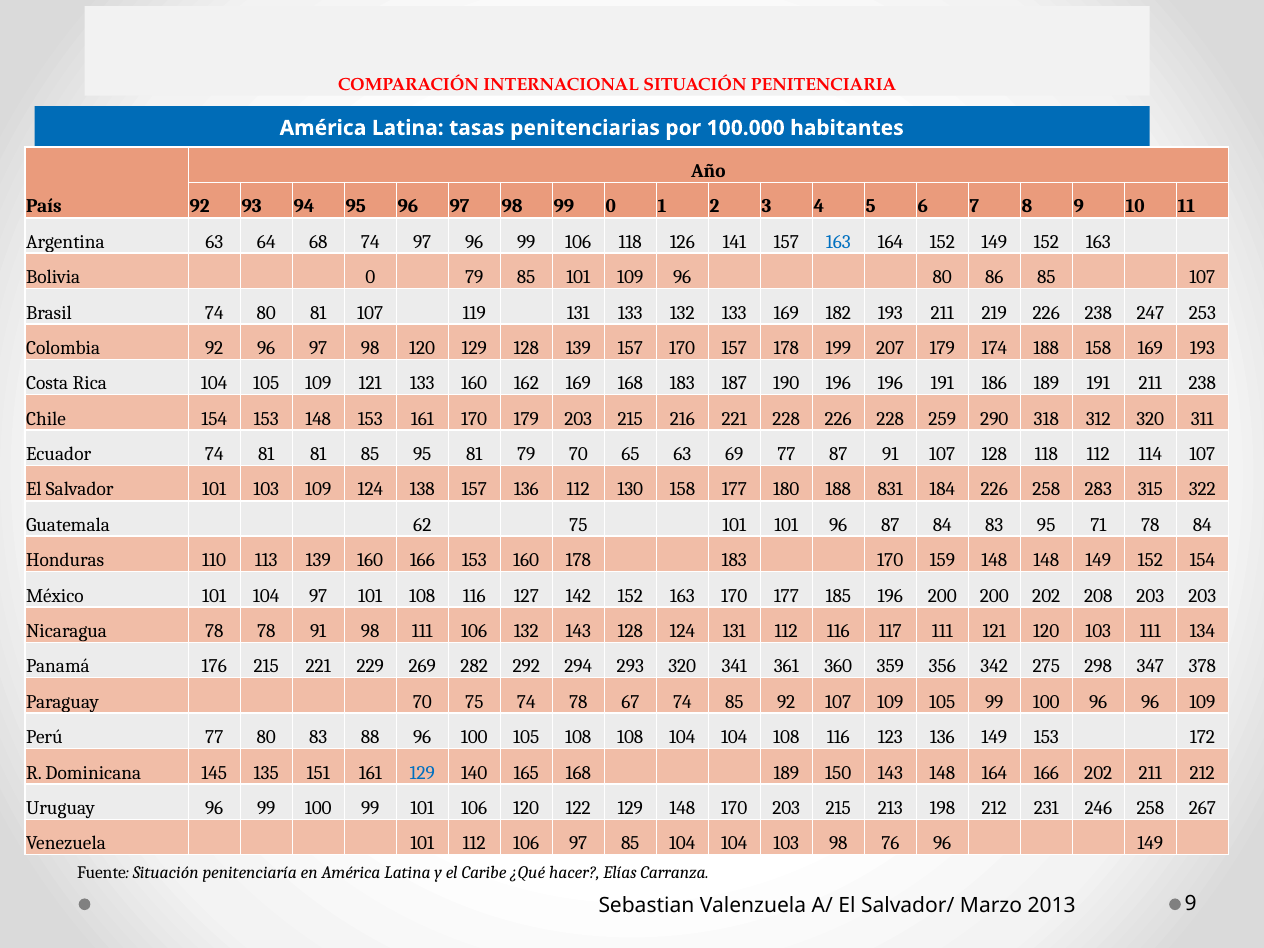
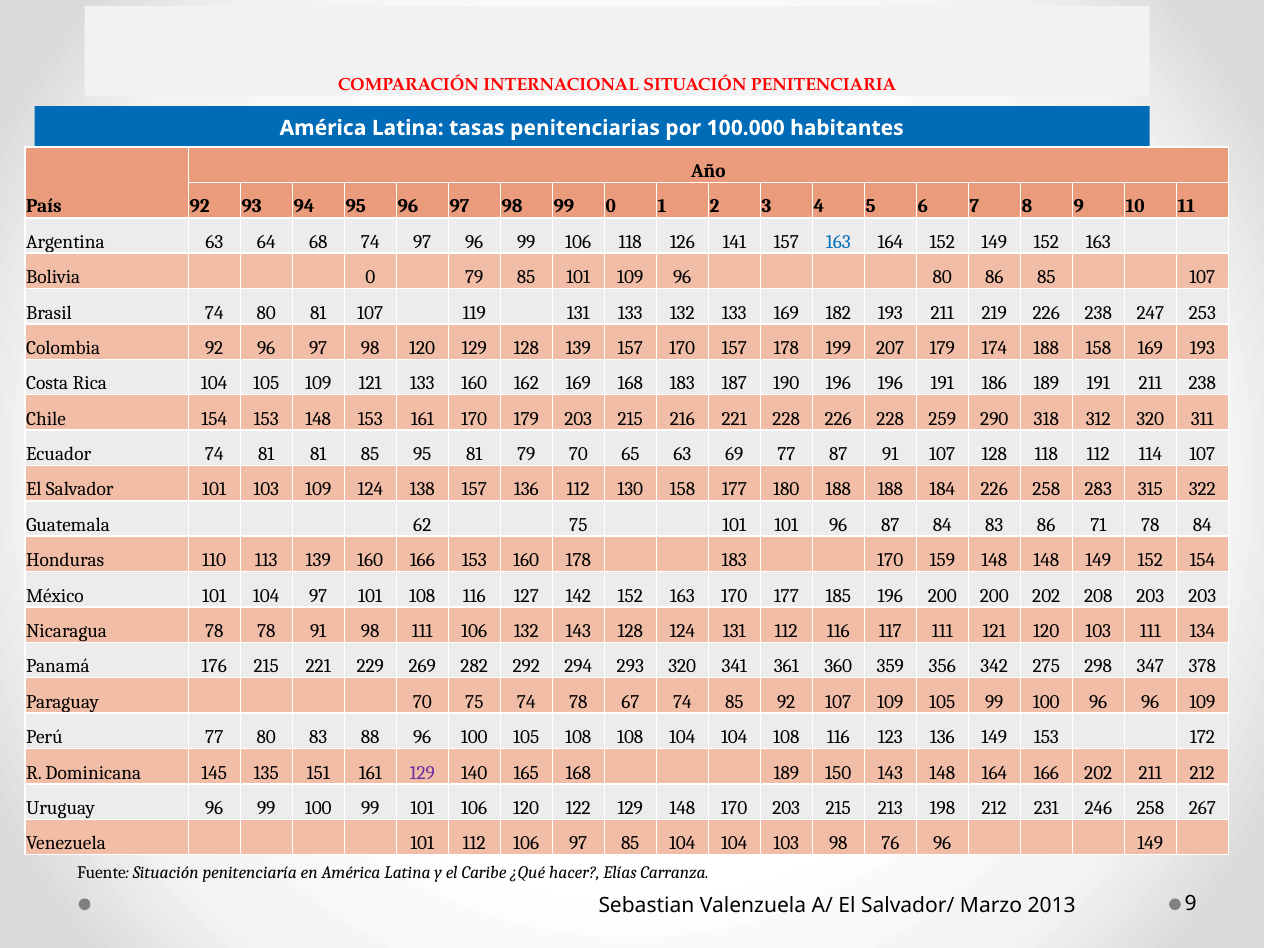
188 831: 831 -> 188
83 95: 95 -> 86
129 at (422, 773) colour: blue -> purple
